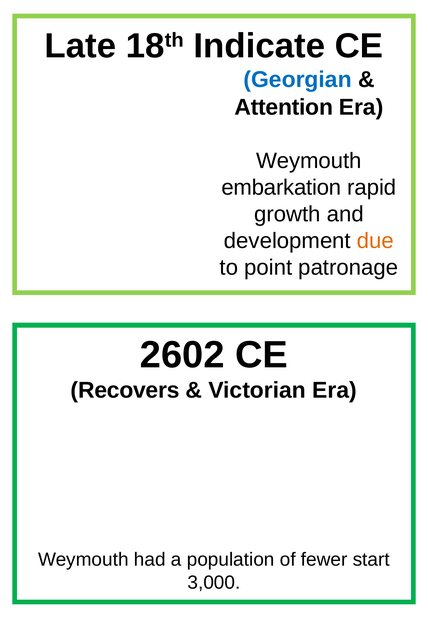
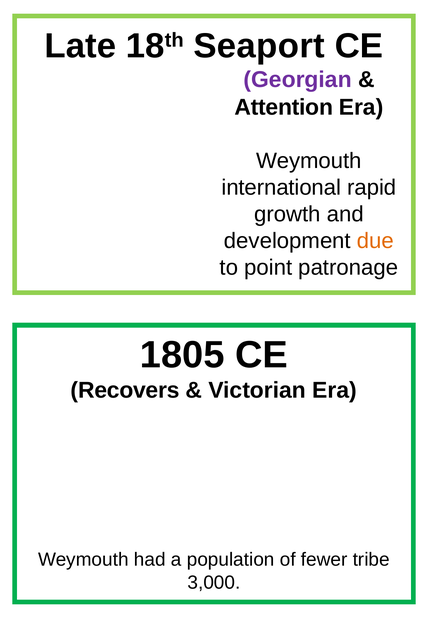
Indicate: Indicate -> Seaport
Georgian colour: blue -> purple
embarkation: embarkation -> international
2602: 2602 -> 1805
start: start -> tribe
